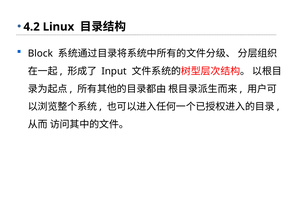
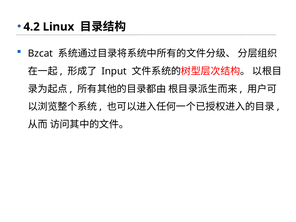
Block: Block -> Bzcat
